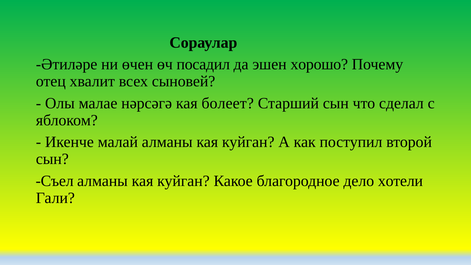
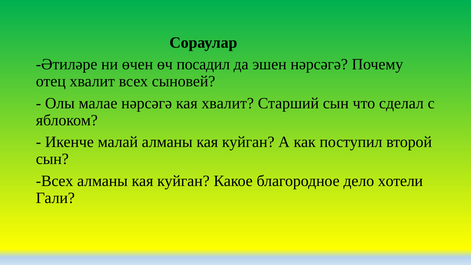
эшен хорошо: хорошо -> нәрсәгә
кая болеет: болеет -> хвалит
Съел at (55, 181): Съел -> Всех
